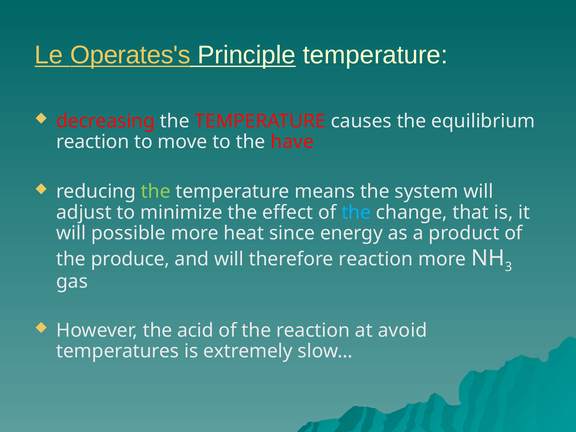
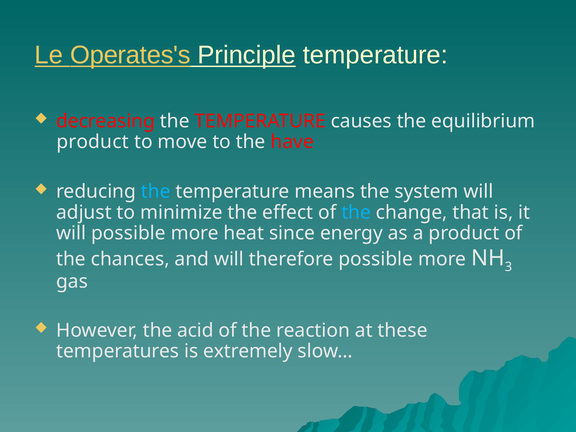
reaction at (93, 142): reaction -> product
the at (156, 192) colour: light green -> light blue
produce: produce -> chances
therefore reaction: reaction -> possible
avoid: avoid -> these
